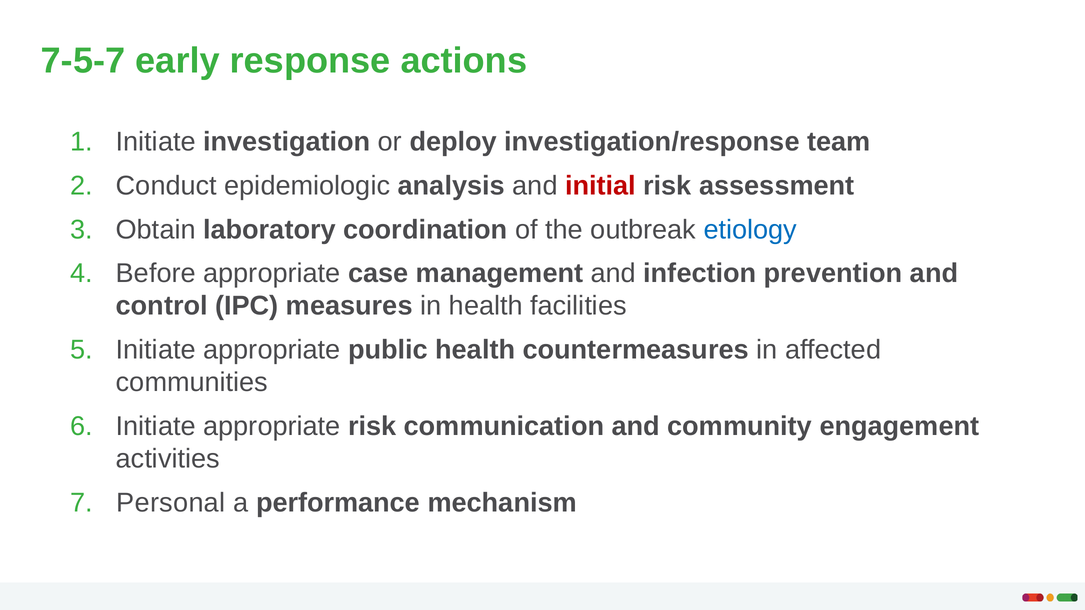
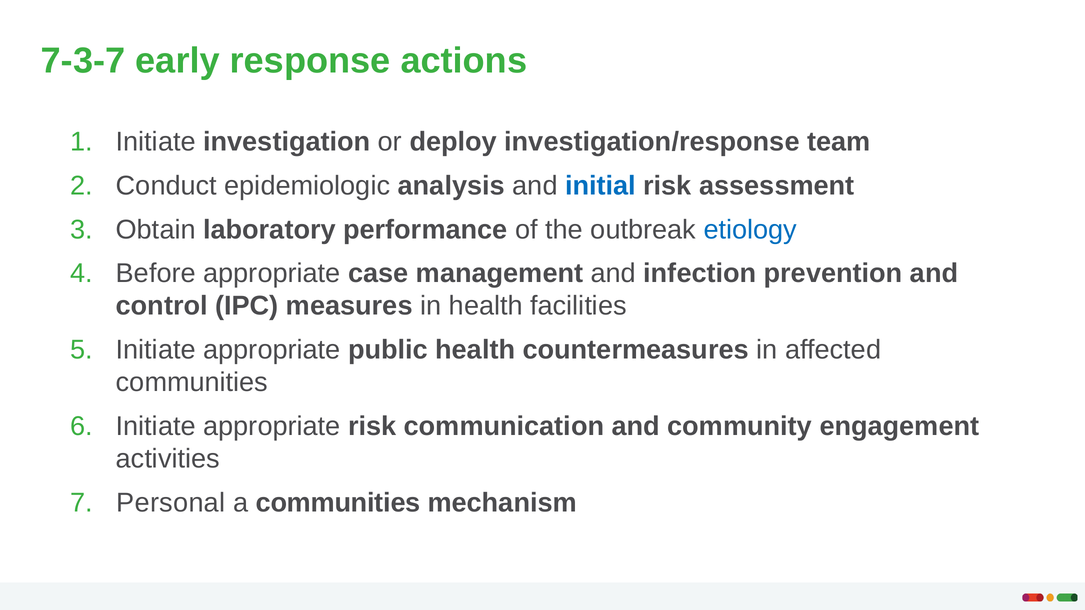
7-5-7: 7-5-7 -> 7-3-7
initial colour: red -> blue
coordination: coordination -> performance
a performance: performance -> communities
